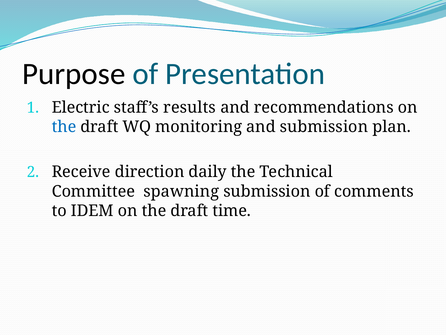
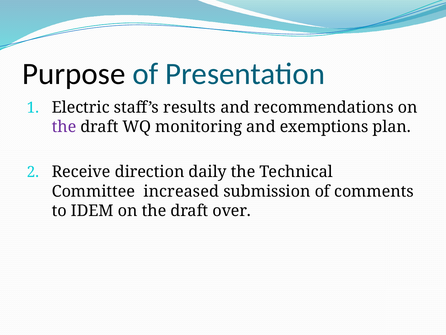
the at (64, 127) colour: blue -> purple
and submission: submission -> exemptions
spawning: spawning -> increased
time: time -> over
